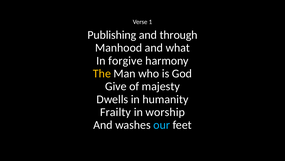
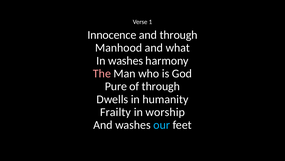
Publishing: Publishing -> Innocence
In forgive: forgive -> washes
The colour: yellow -> pink
Give: Give -> Pure
of majesty: majesty -> through
